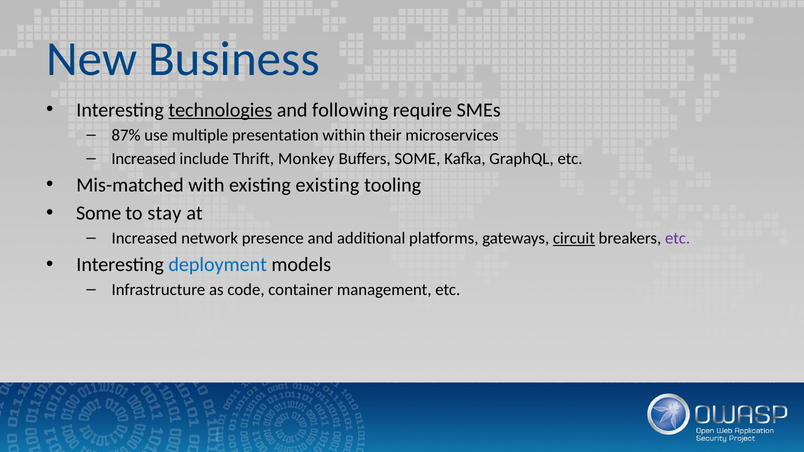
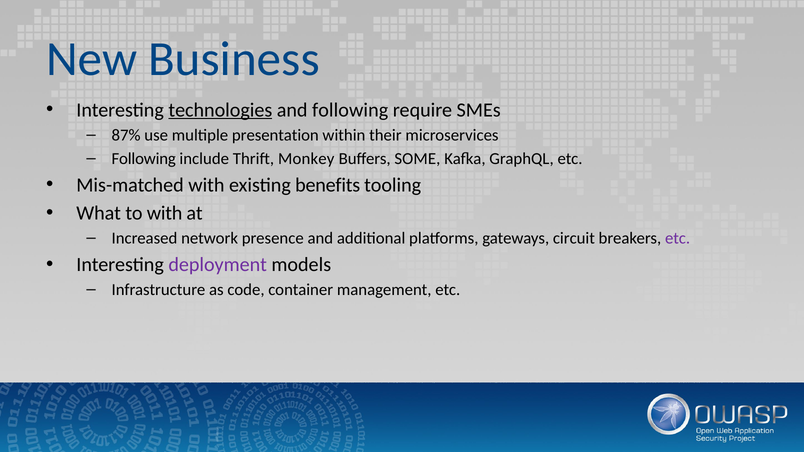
Increased at (144, 159): Increased -> Following
existing existing: existing -> benefits
Some at (99, 213): Some -> What
to stay: stay -> with
circuit underline: present -> none
deployment colour: blue -> purple
